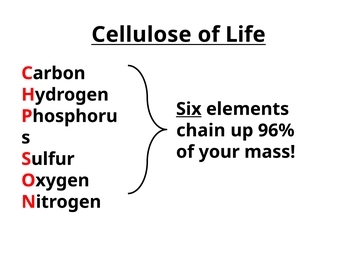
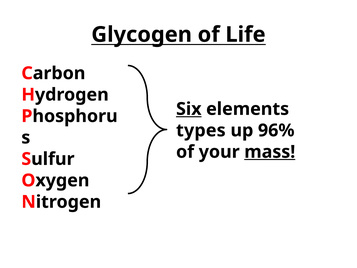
Cellulose: Cellulose -> Glycogen
chain: chain -> types
mass underline: none -> present
